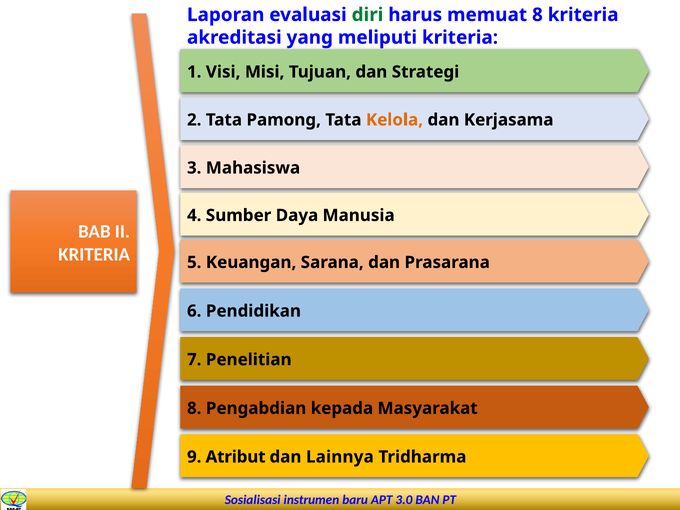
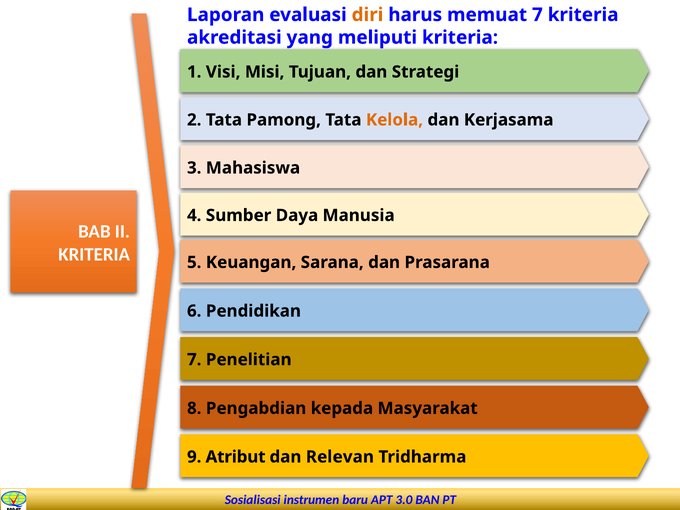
diri colour: green -> orange
memuat 8: 8 -> 7
Lainnya: Lainnya -> Relevan
